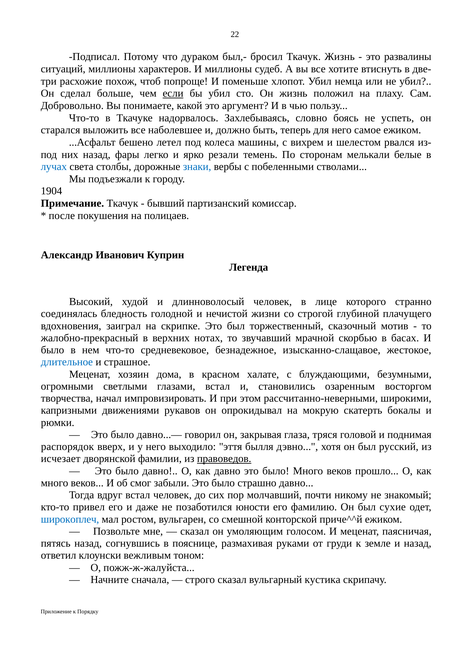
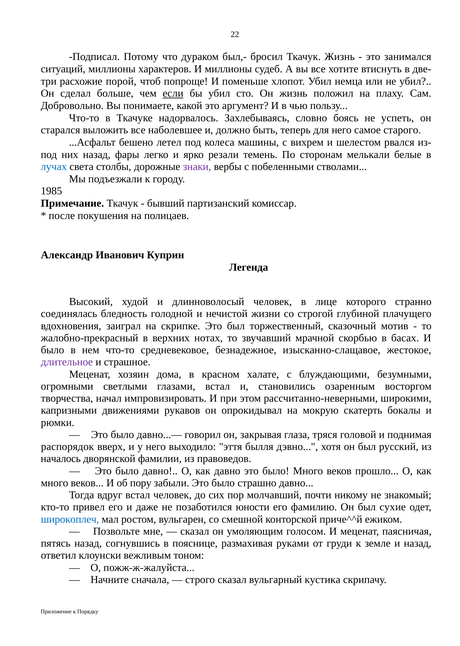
развалины: развалины -> занимался
похож: похож -> порой
самое ежиком: ежиком -> старого
знаки colour: blue -> purple
1904: 1904 -> 1985
длительное colour: blue -> purple
исчезает: исчезает -> началось
правоведов underline: present -> none
смог: смог -> пору
